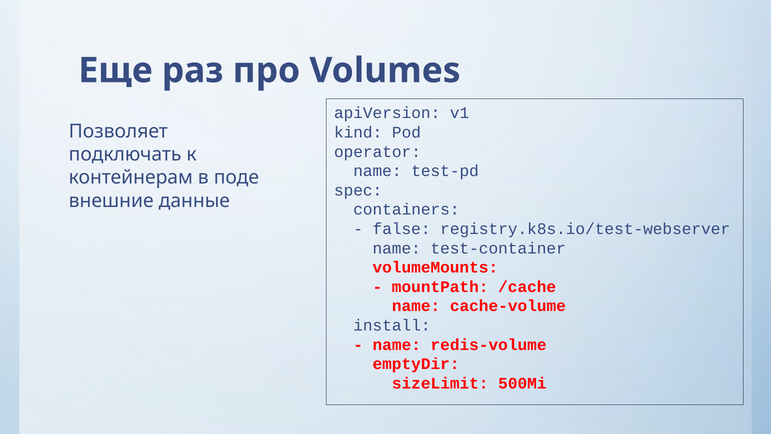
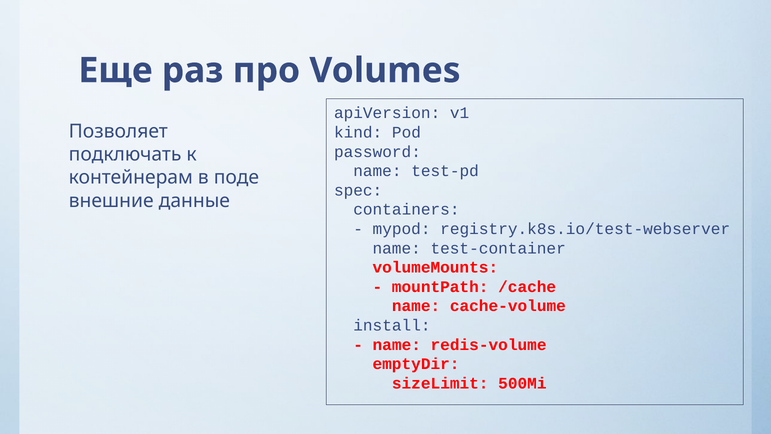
operator: operator -> password
false: false -> mypod
